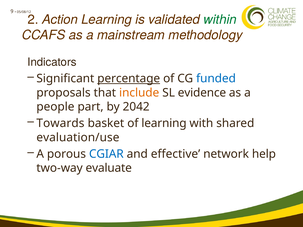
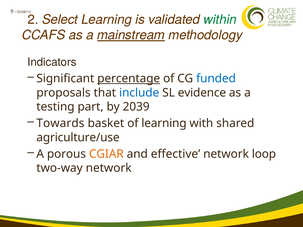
Action: Action -> Select
mainstream underline: none -> present
include colour: orange -> blue
people: people -> testing
2042: 2042 -> 2039
evaluation/use: evaluation/use -> agriculture/use
CGIAR colour: blue -> orange
help: help -> loop
two-way evaluate: evaluate -> network
